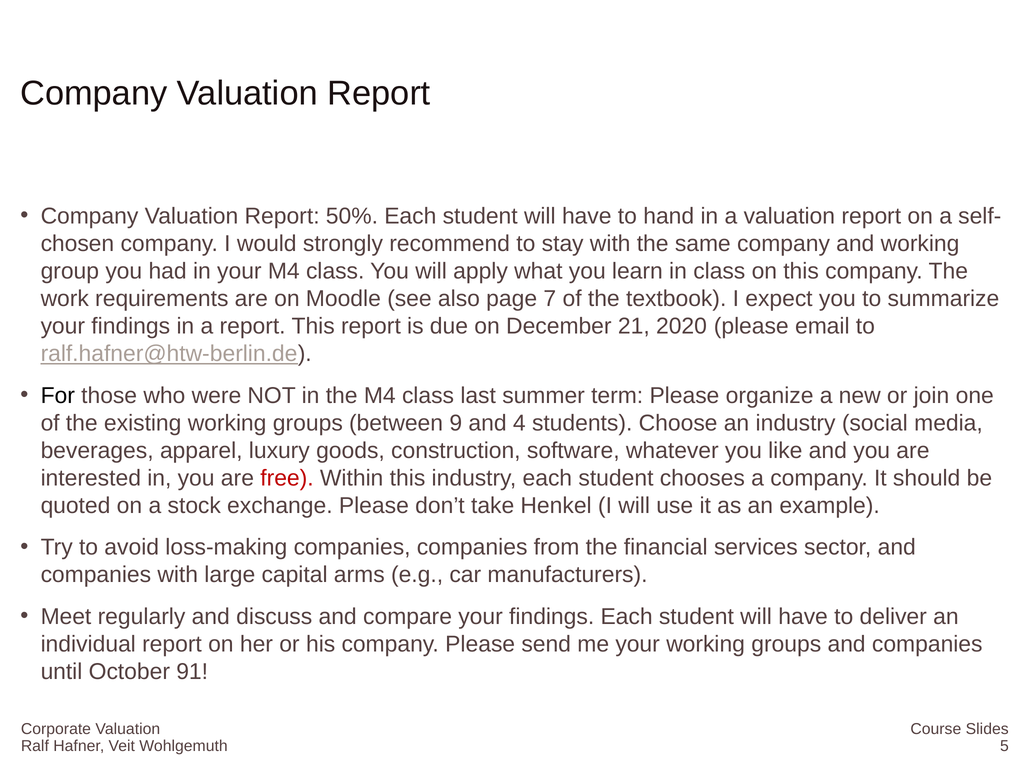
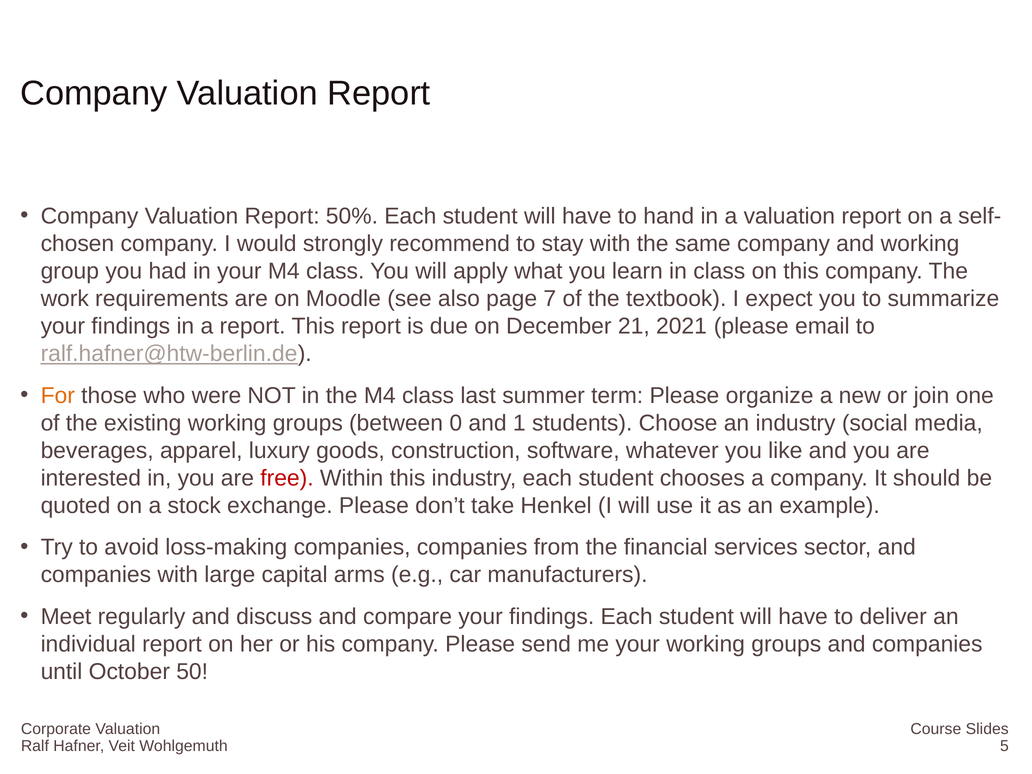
2020: 2020 -> 2021
For colour: black -> orange
9: 9 -> 0
4: 4 -> 1
91: 91 -> 50
